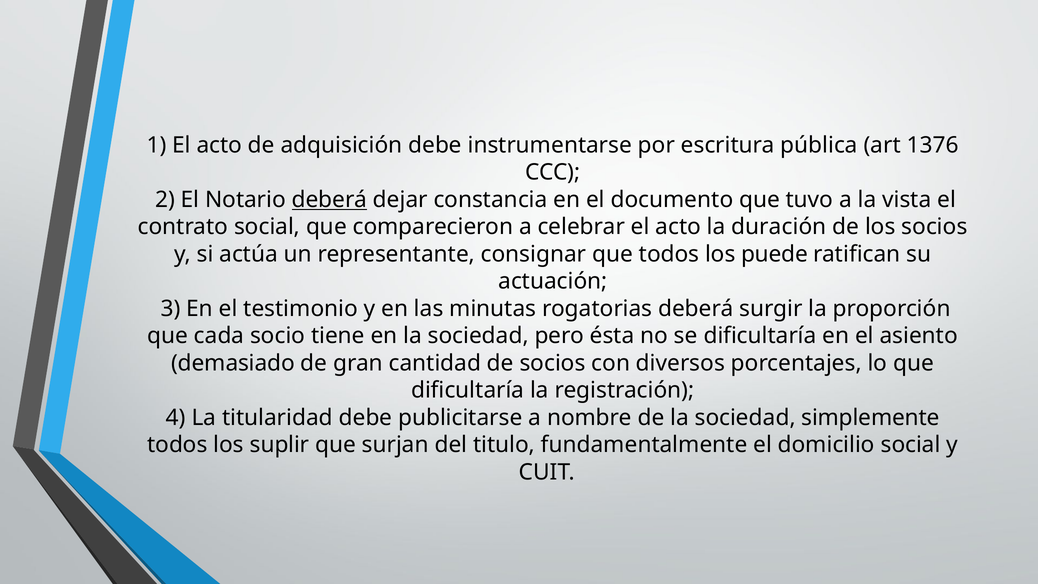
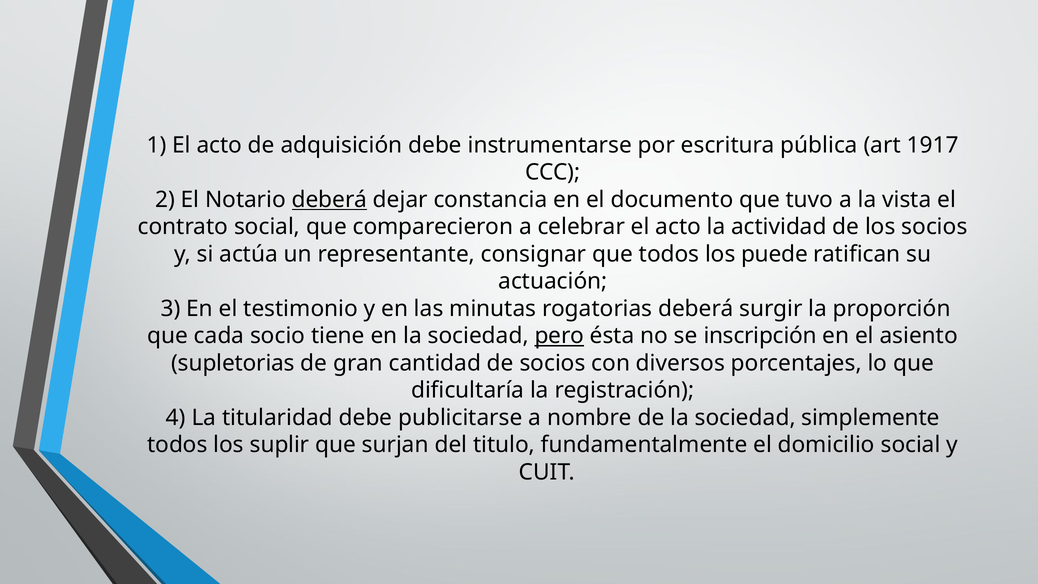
1376: 1376 -> 1917
duración: duración -> actividad
pero underline: none -> present
se dificultaría: dificultaría -> inscripción
demasiado: demasiado -> supletorias
